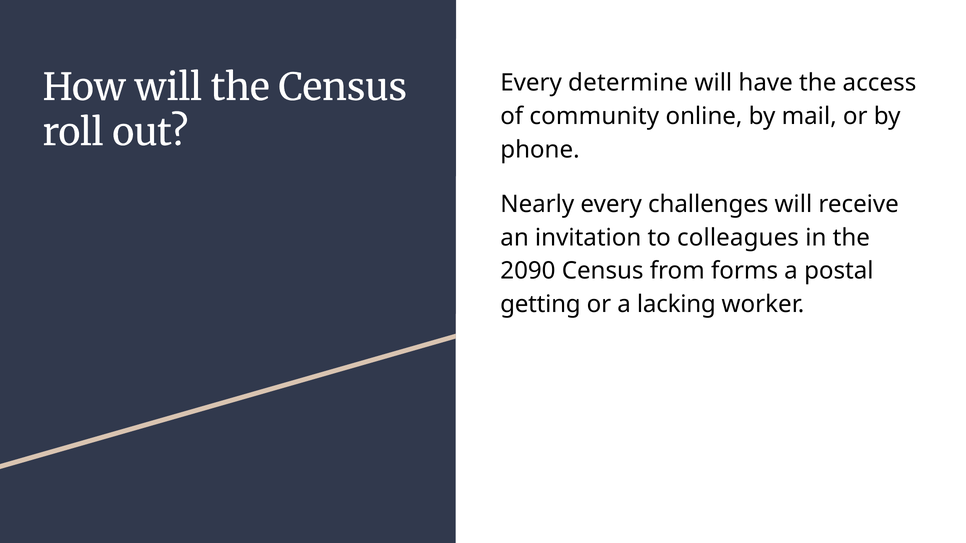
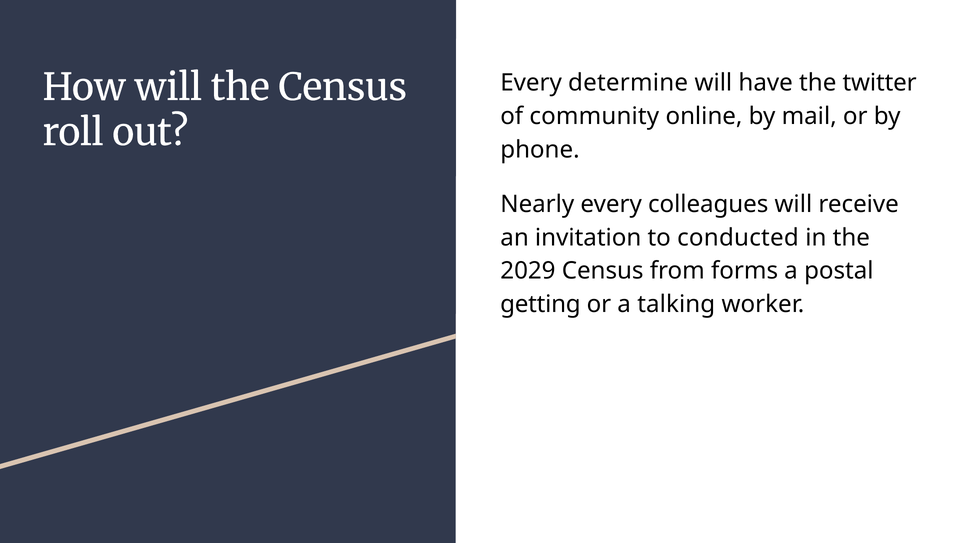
access: access -> twitter
challenges: challenges -> colleagues
colleagues: colleagues -> conducted
2090: 2090 -> 2029
lacking: lacking -> talking
